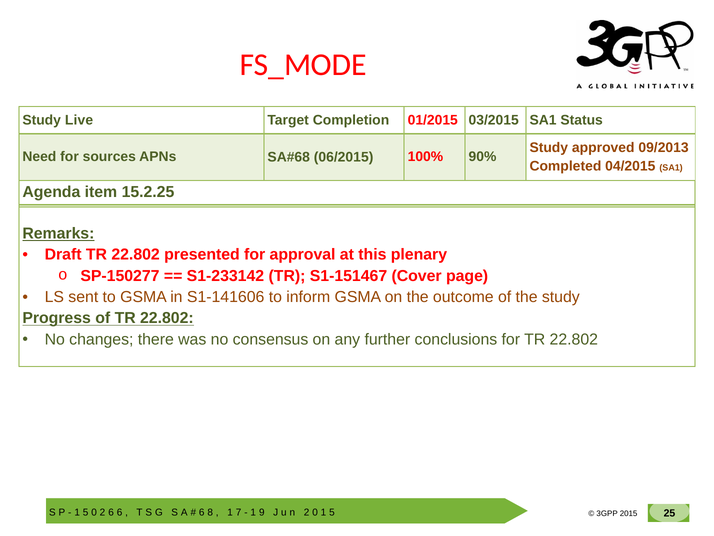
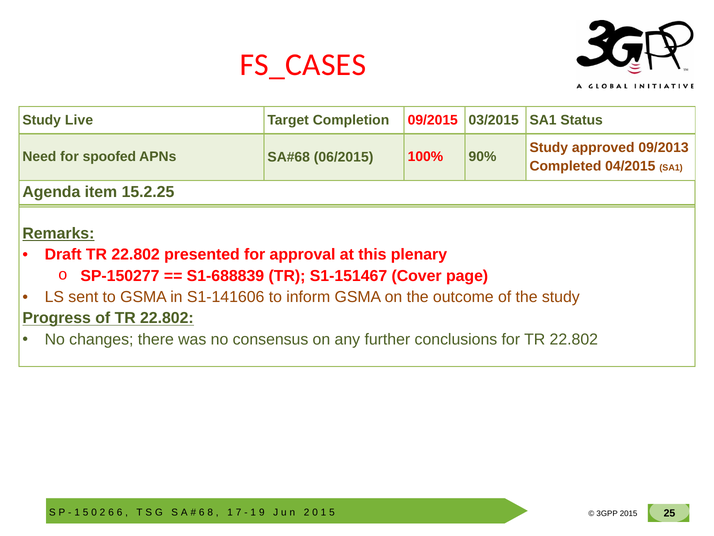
FS_MODE: FS_MODE -> FS_CASES
01/2015: 01/2015 -> 09/2015
sources: sources -> spoofed
S1-233142: S1-233142 -> S1-688839
